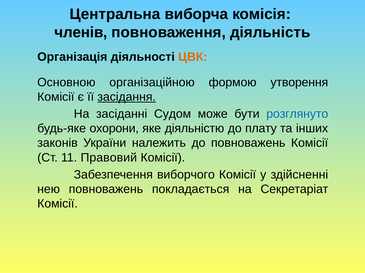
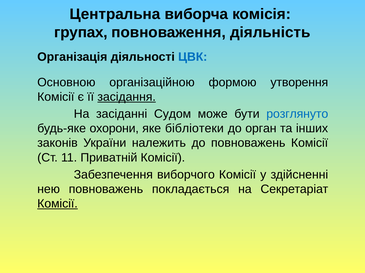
членів: членів -> групах
ЦВК colour: orange -> blue
діяльністю: діяльністю -> бібліотеки
плату: плату -> орган
Правовий: Правовий -> Приватній
Комісії at (58, 204) underline: none -> present
